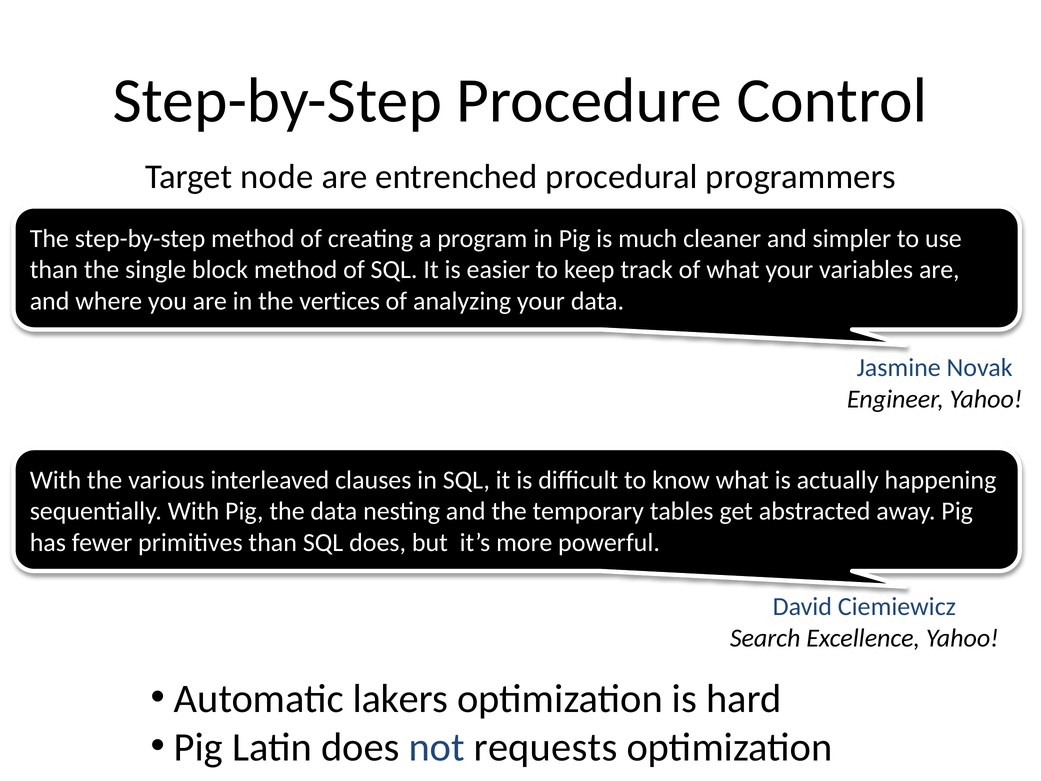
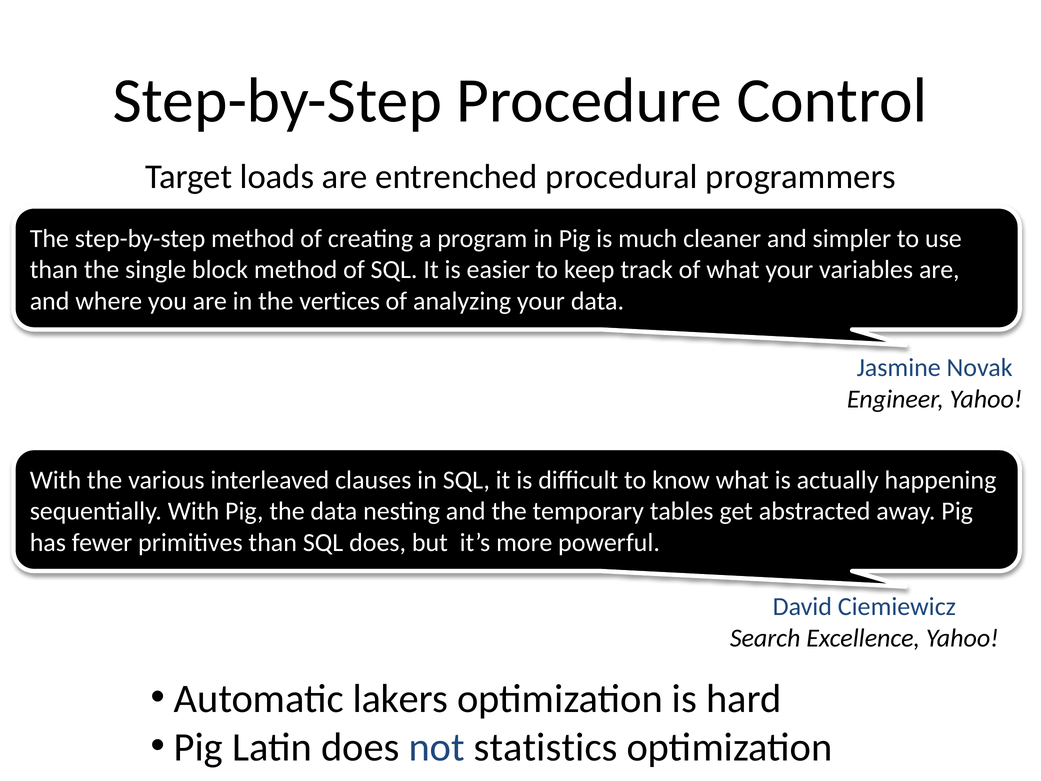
node: node -> loads
requests: requests -> statistics
